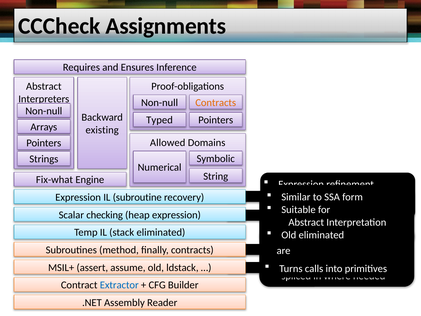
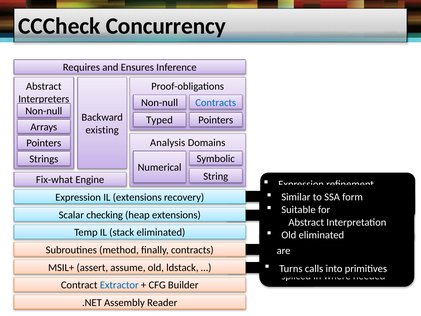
Assignments: Assignments -> Concurrency
Contracts at (216, 102) colour: orange -> blue
Allowed: Allowed -> Analysis
IL subroutine: subroutine -> extensions
heap expression: expression -> extensions
